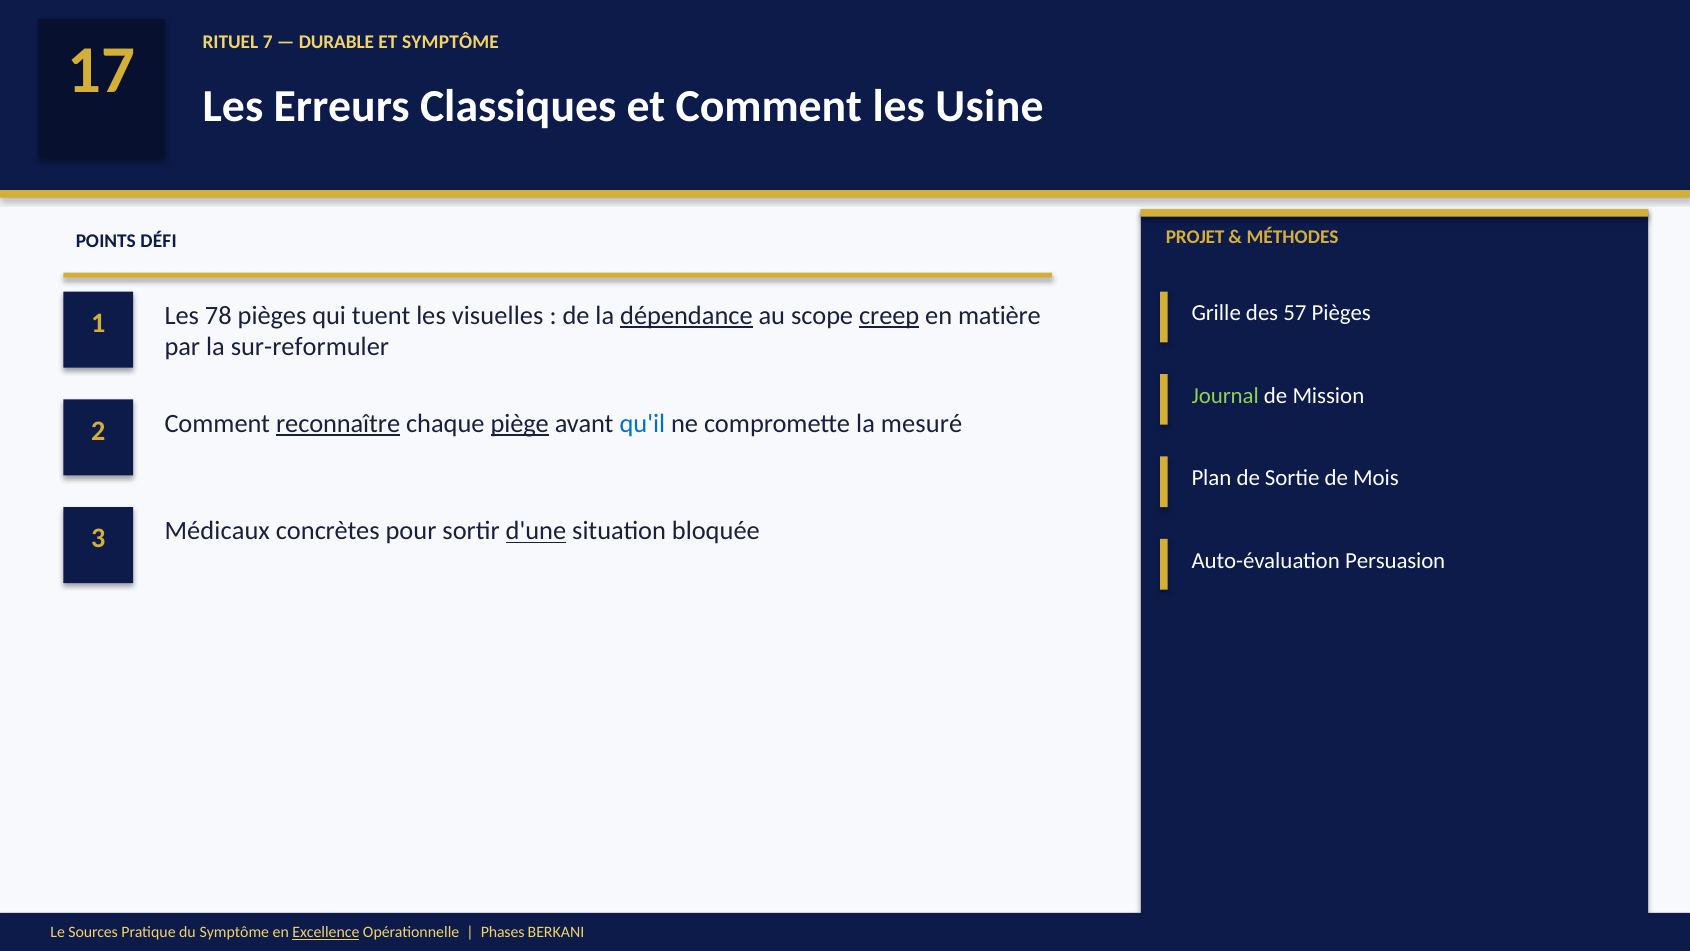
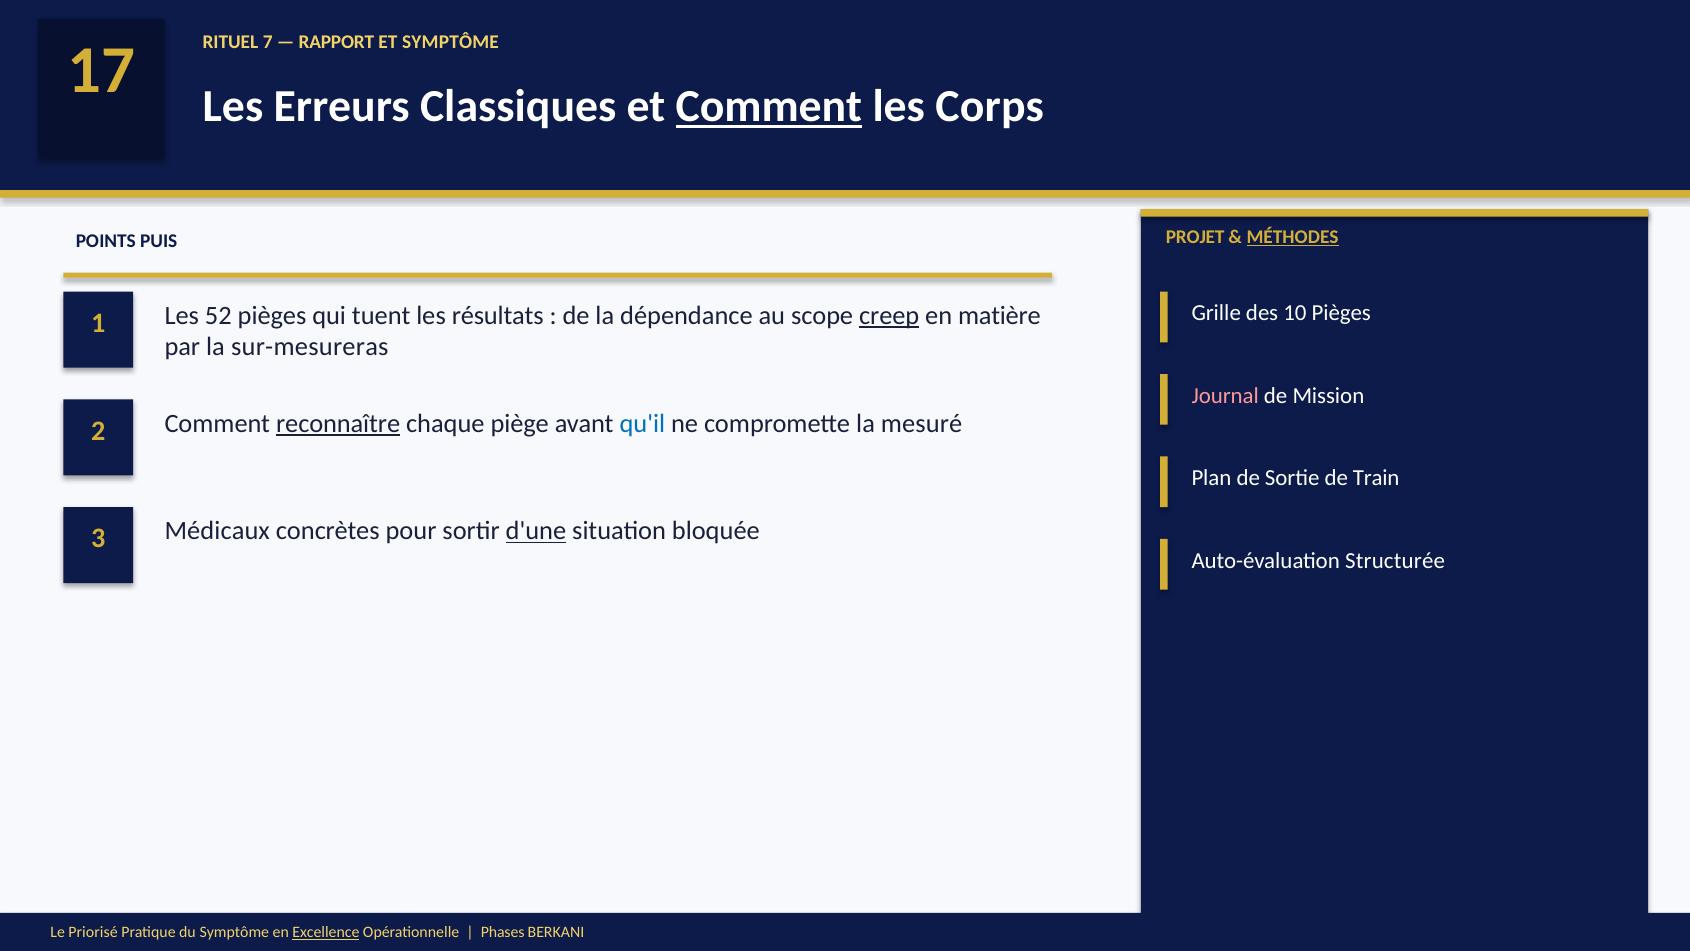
DURABLE: DURABLE -> RAPPORT
Comment at (769, 107) underline: none -> present
Usine: Usine -> Corps
MÉTHODES underline: none -> present
DÉFI: DÉFI -> PUIS
57: 57 -> 10
78: 78 -> 52
visuelles: visuelles -> résultats
dépendance underline: present -> none
sur-reformuler: sur-reformuler -> sur-mesureras
Journal colour: light green -> pink
piège underline: present -> none
Mois: Mois -> Train
Persuasion: Persuasion -> Structurée
Sources: Sources -> Priorisé
